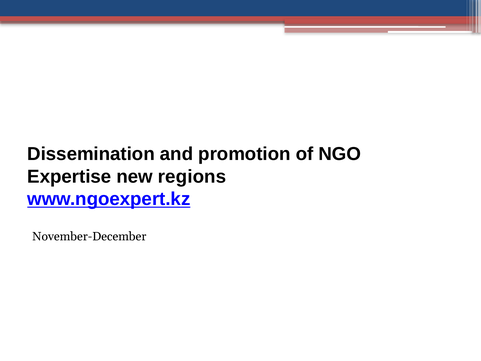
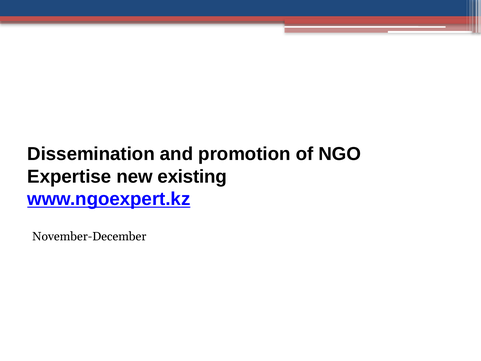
regions: regions -> existing
